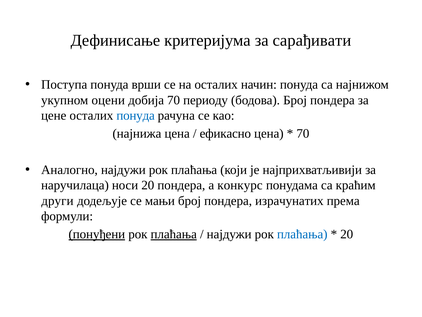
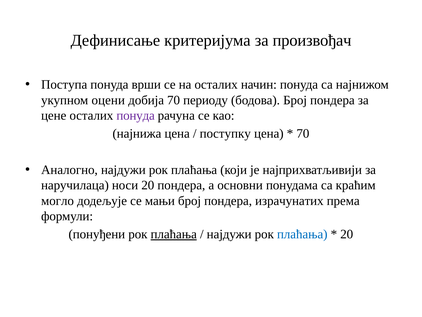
сарађивати: сарађивати -> произвођач
понуда at (136, 115) colour: blue -> purple
ефикасно: ефикасно -> поступку
конкурс: конкурс -> основни
други: други -> могло
понуђени underline: present -> none
